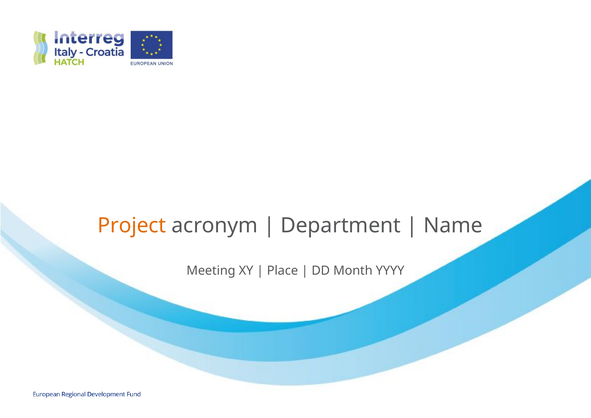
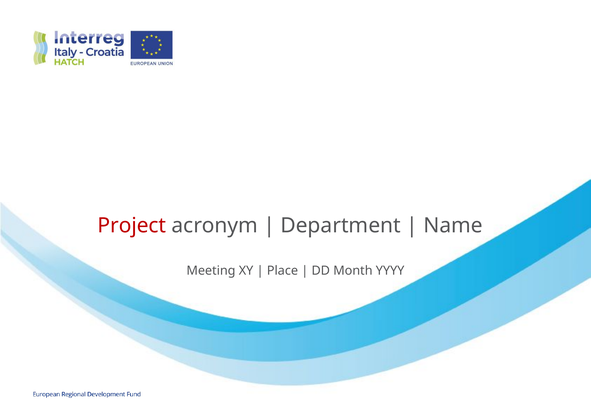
Project colour: orange -> red
